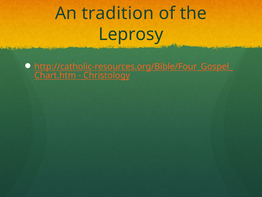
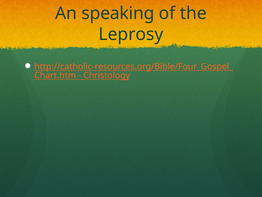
tradition: tradition -> speaking
